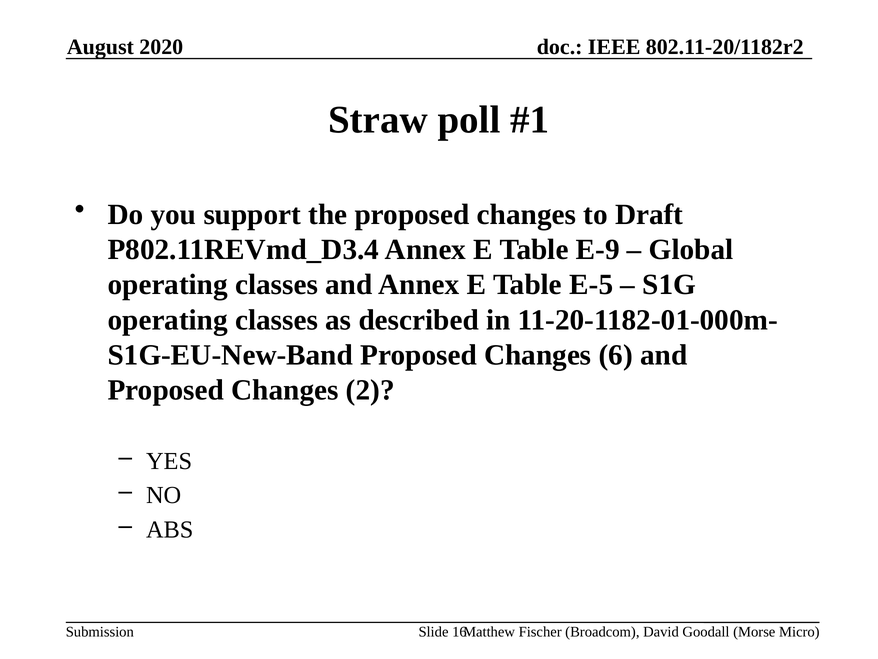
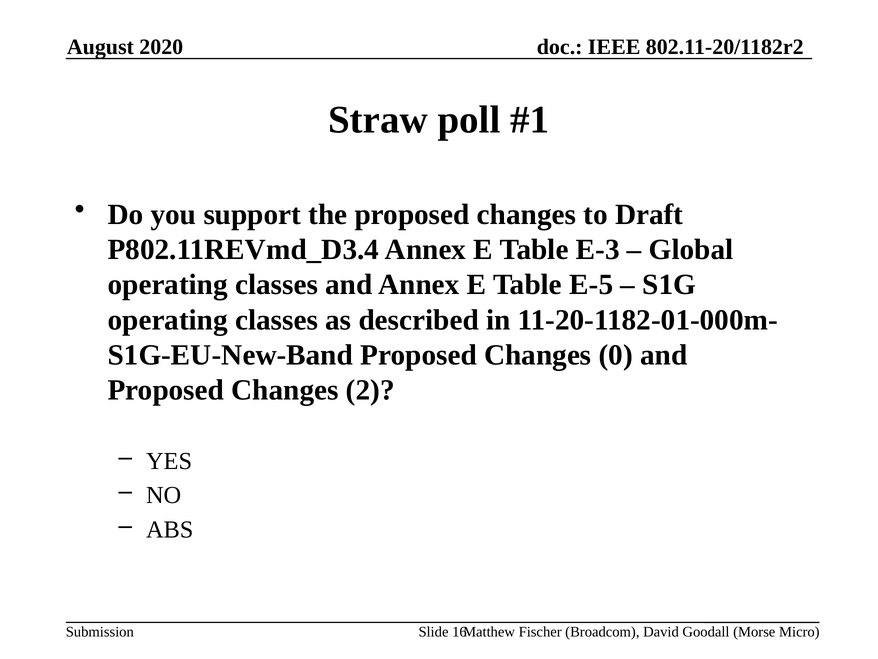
E-9: E-9 -> E-3
6: 6 -> 0
